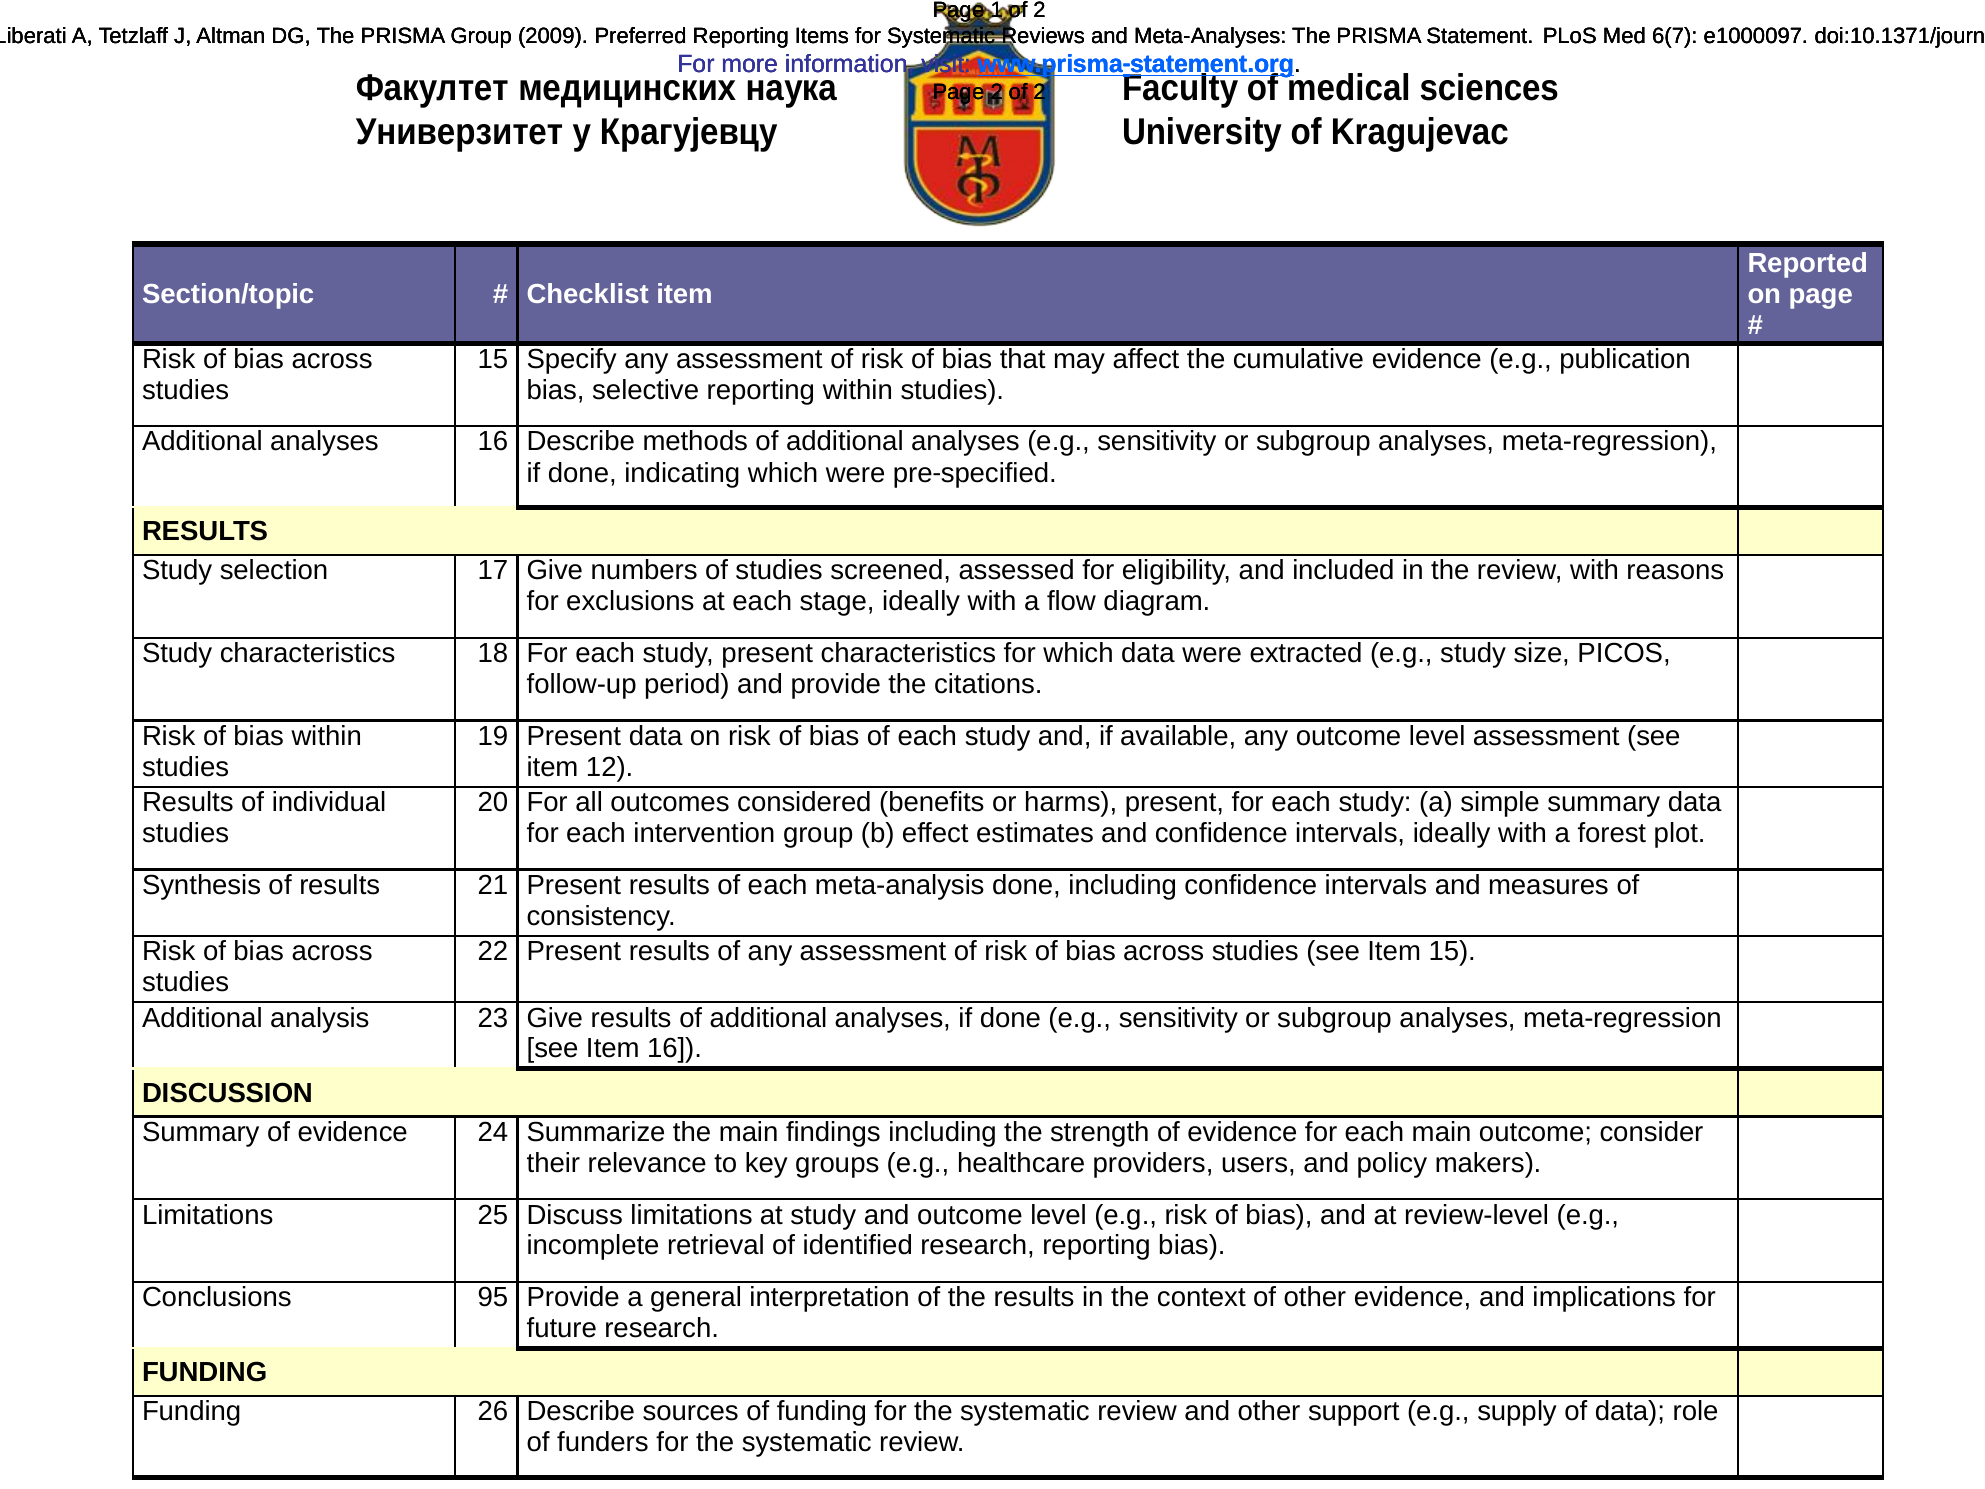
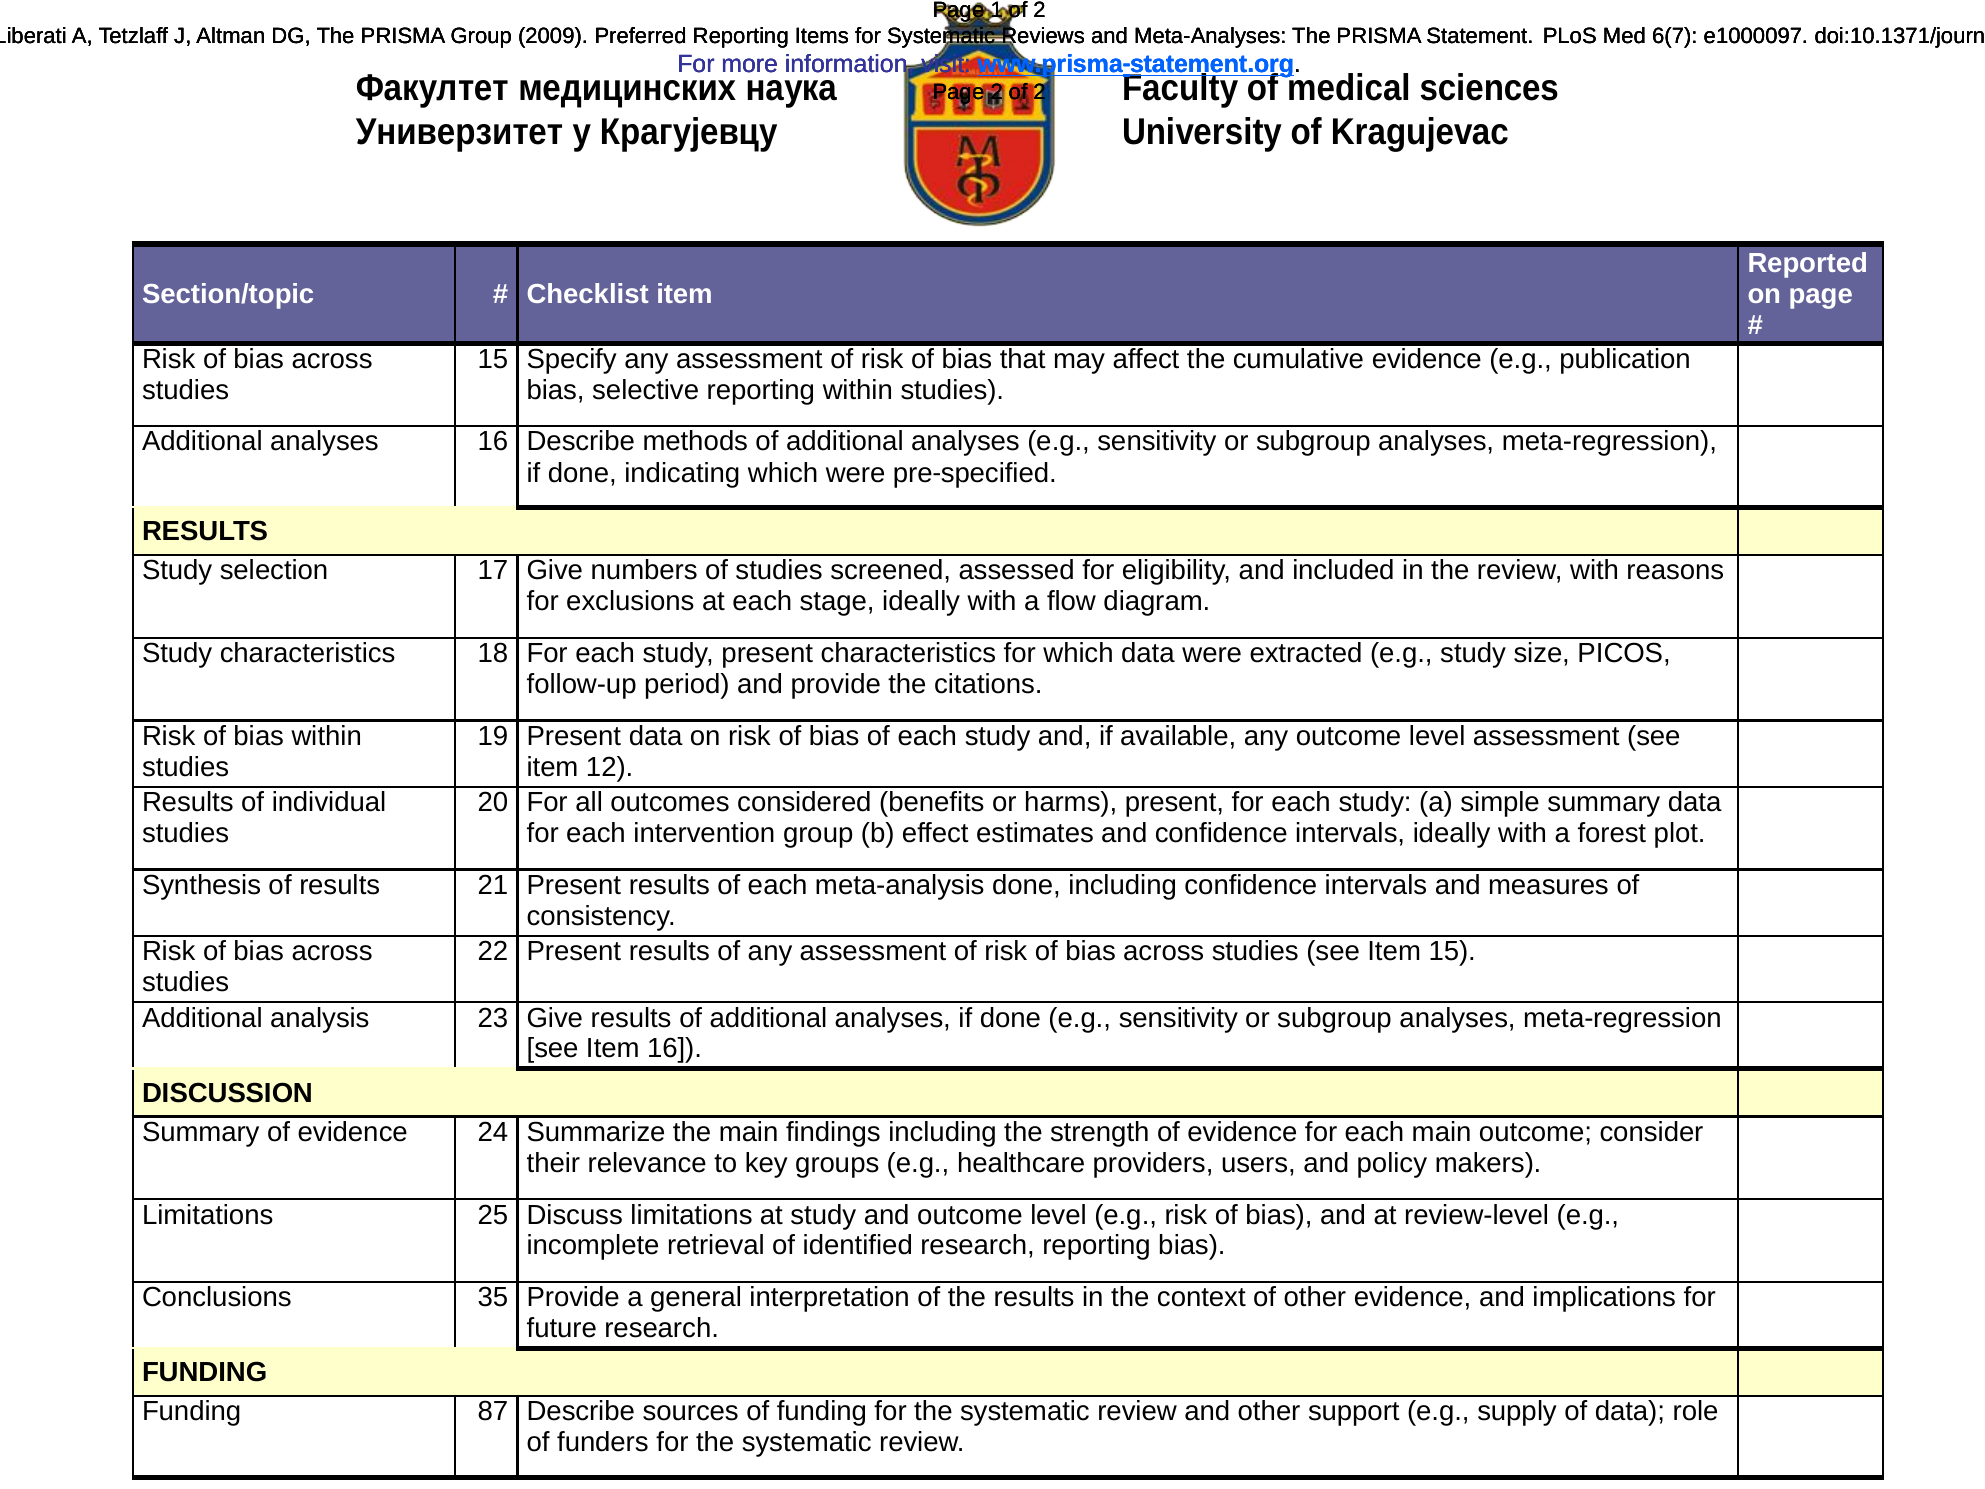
95: 95 -> 35
26: 26 -> 87
